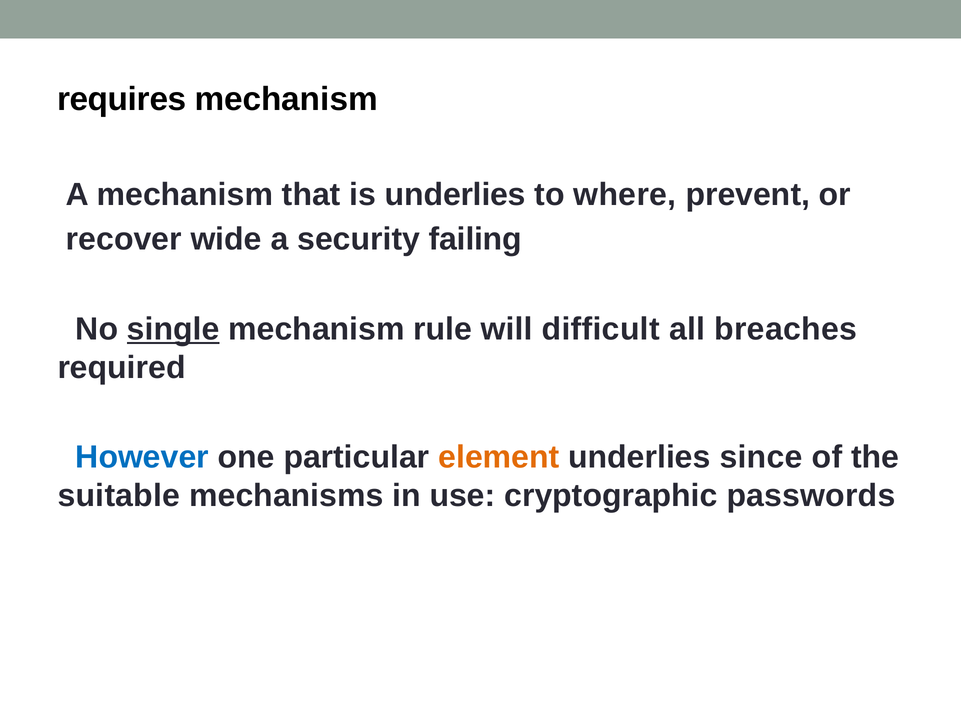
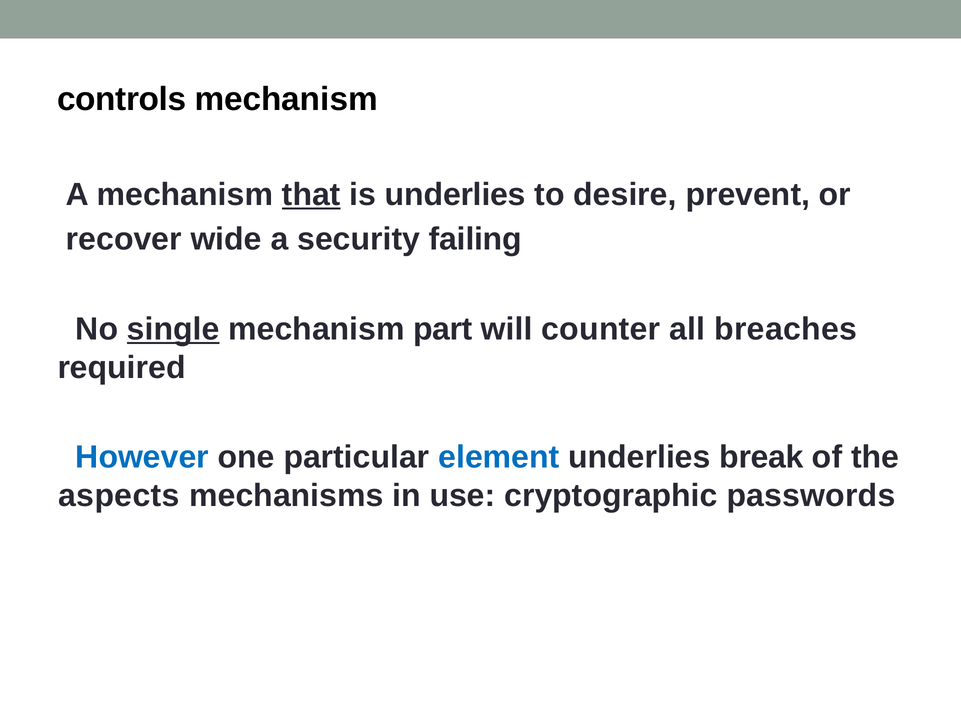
requires: requires -> controls
that underline: none -> present
where: where -> desire
rule: rule -> part
difficult: difficult -> counter
element colour: orange -> blue
since: since -> break
suitable: suitable -> aspects
